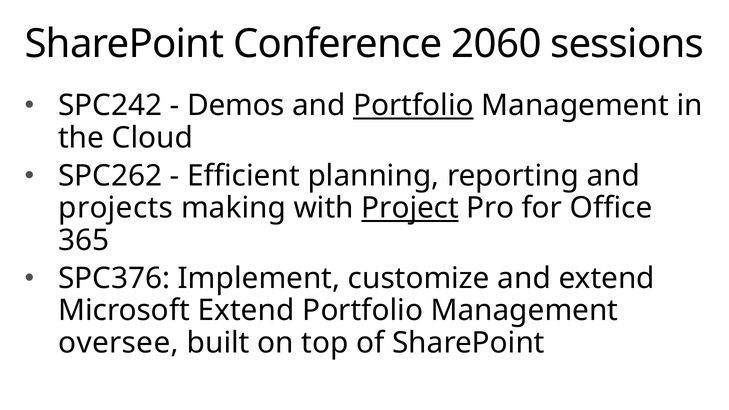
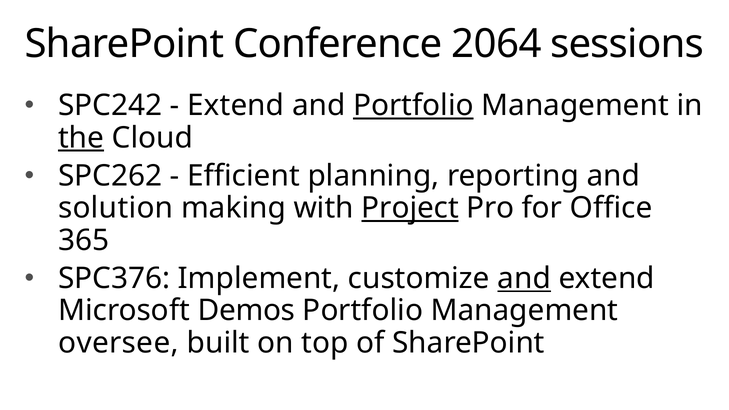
2060: 2060 -> 2064
Demos at (236, 106): Demos -> Extend
the underline: none -> present
projects: projects -> solution
and at (524, 278) underline: none -> present
Microsoft Extend: Extend -> Demos
